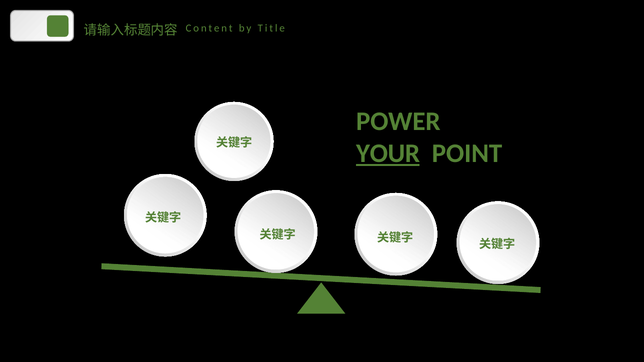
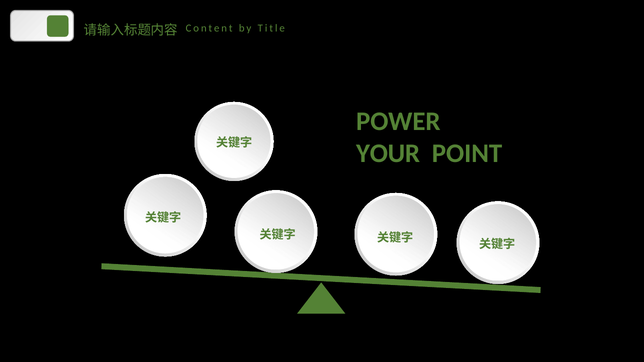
YOUR underline: present -> none
